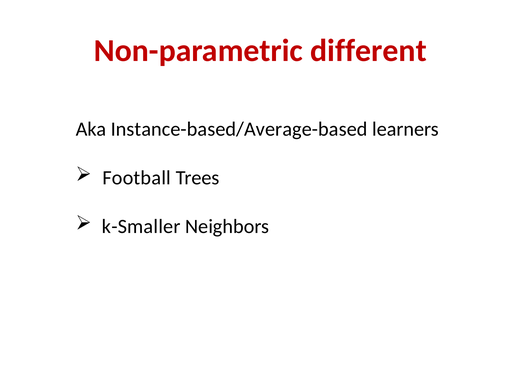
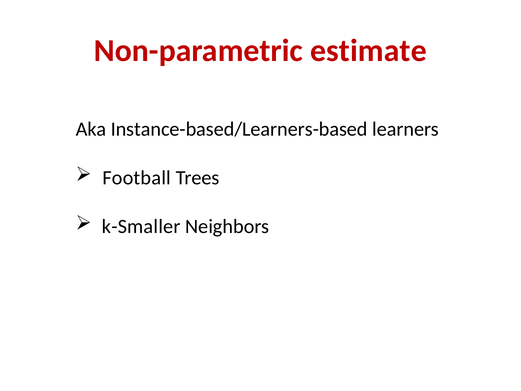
different: different -> estimate
Instance-based/Average-based: Instance-based/Average-based -> Instance-based/Learners-based
